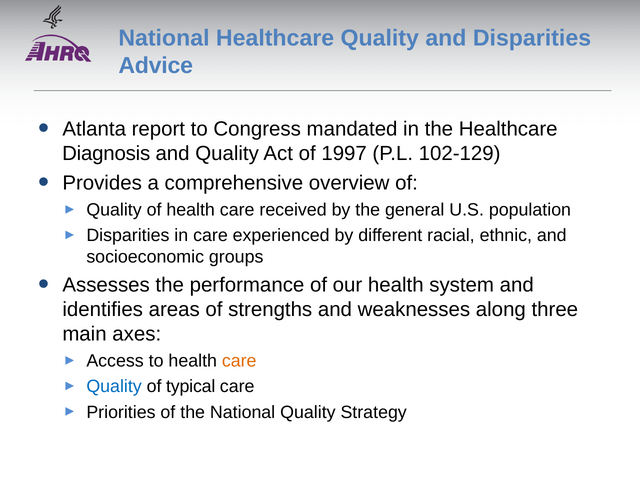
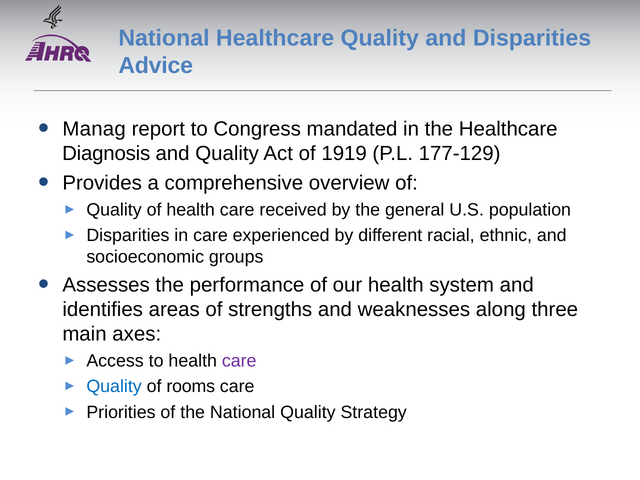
Atlanta: Atlanta -> Manag
1997: 1997 -> 1919
102-129: 102-129 -> 177-129
care at (239, 361) colour: orange -> purple
typical: typical -> rooms
